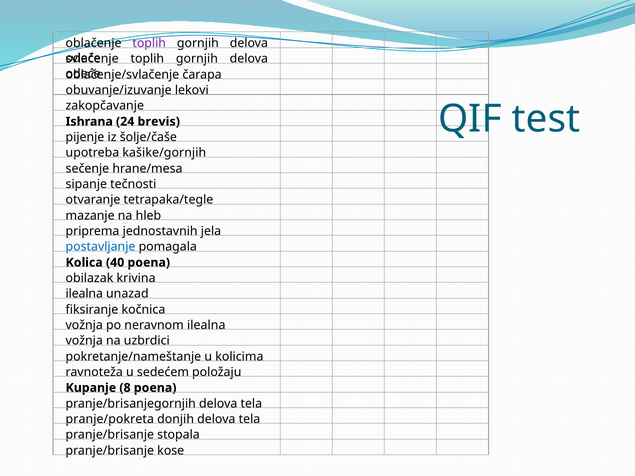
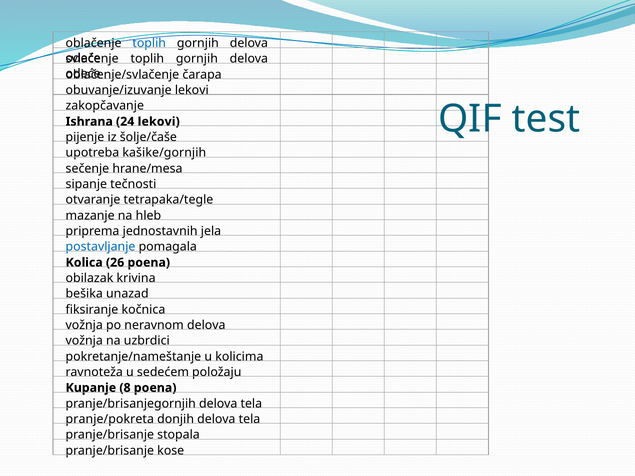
toplih at (149, 43) colour: purple -> blue
24 brevis: brevis -> lekovi
40: 40 -> 26
ilealna at (84, 294): ilealna -> bešika
neravnom ilealna: ilealna -> delova
